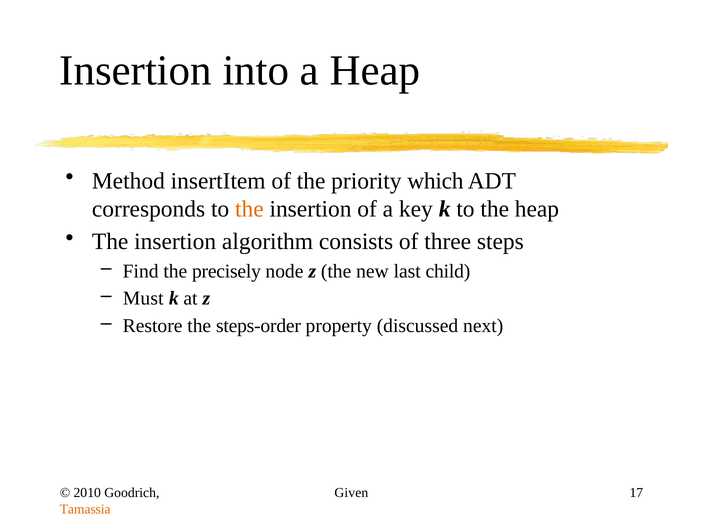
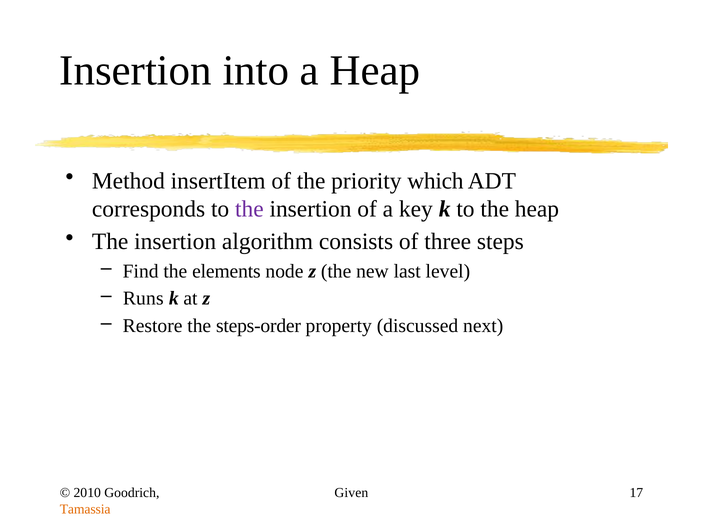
the at (249, 209) colour: orange -> purple
precisely: precisely -> elements
child: child -> level
Must: Must -> Runs
